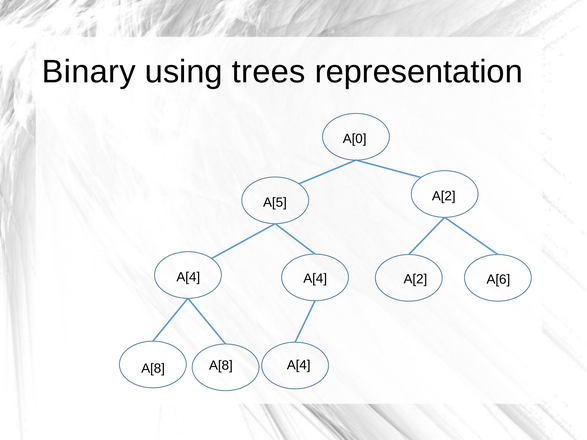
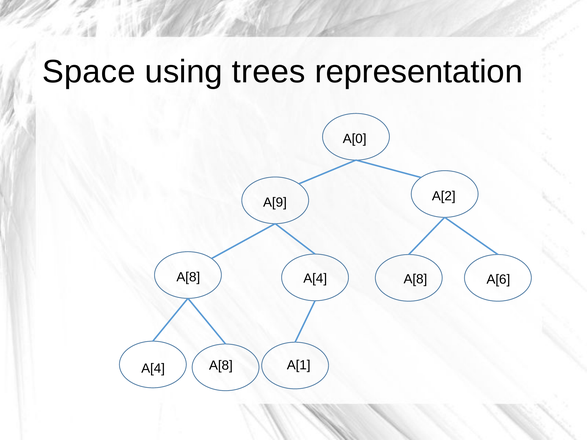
Binary: Binary -> Space
A[5: A[5 -> A[9
A[4 at (188, 277): A[4 -> A[8
A[2 at (415, 279): A[2 -> A[8
A[8 at (153, 369): A[8 -> A[4
A[8 A[4: A[4 -> A[1
